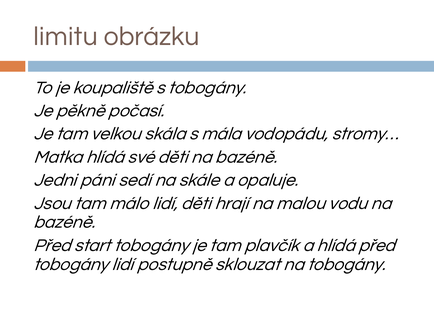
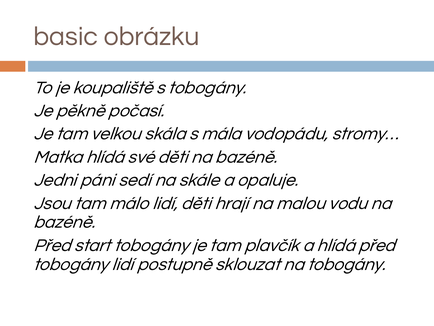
limitu: limitu -> basic
